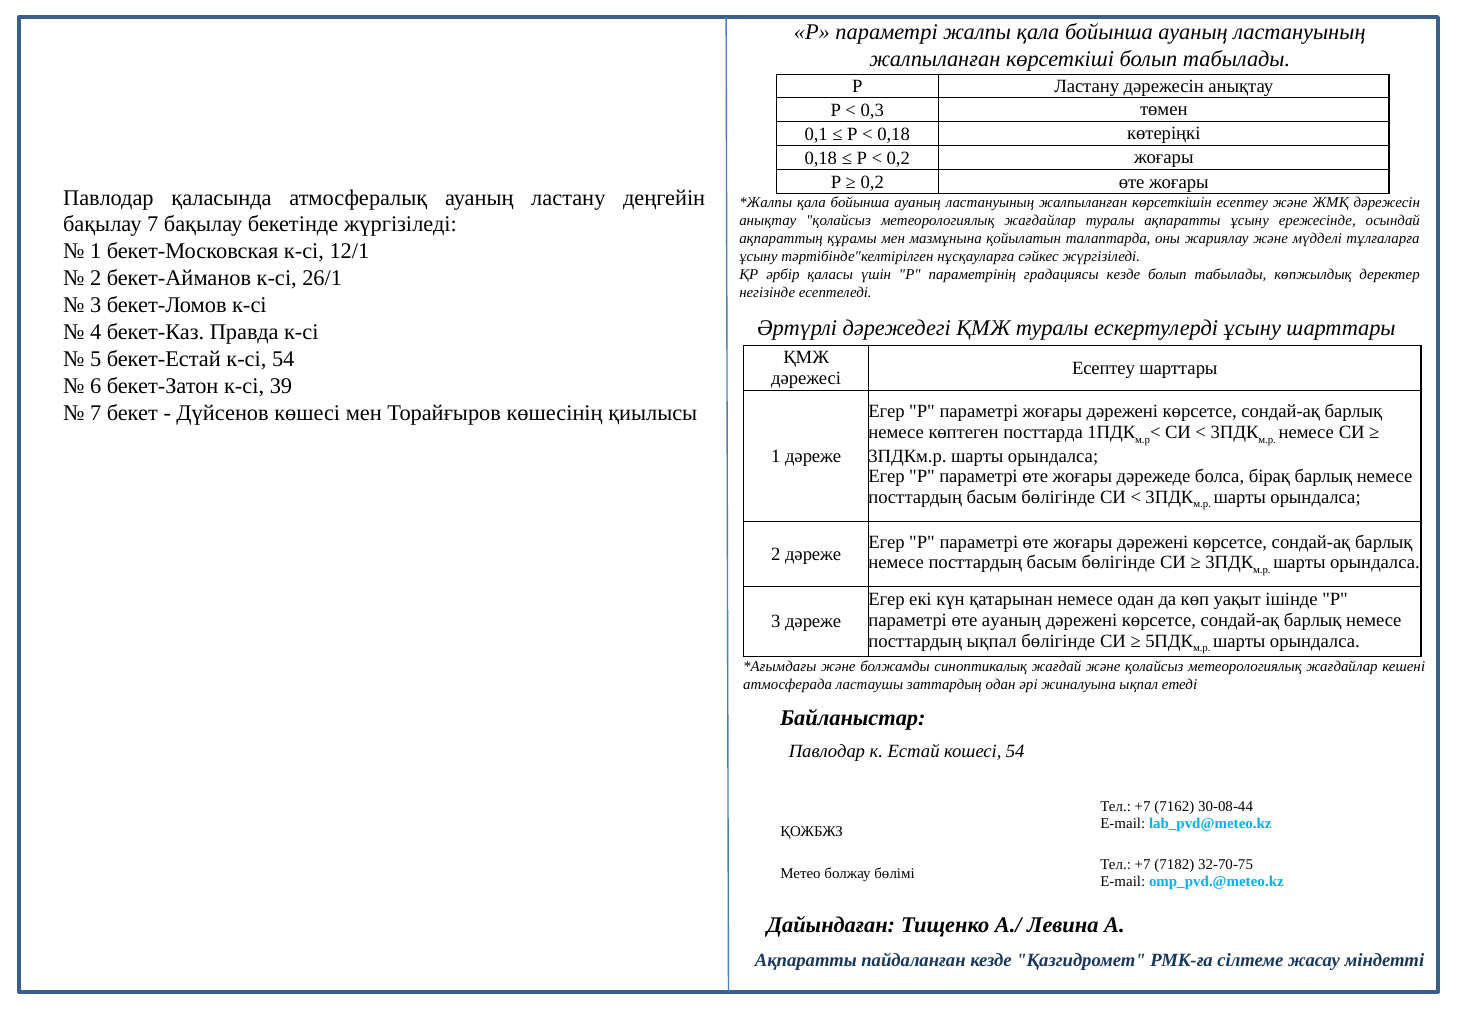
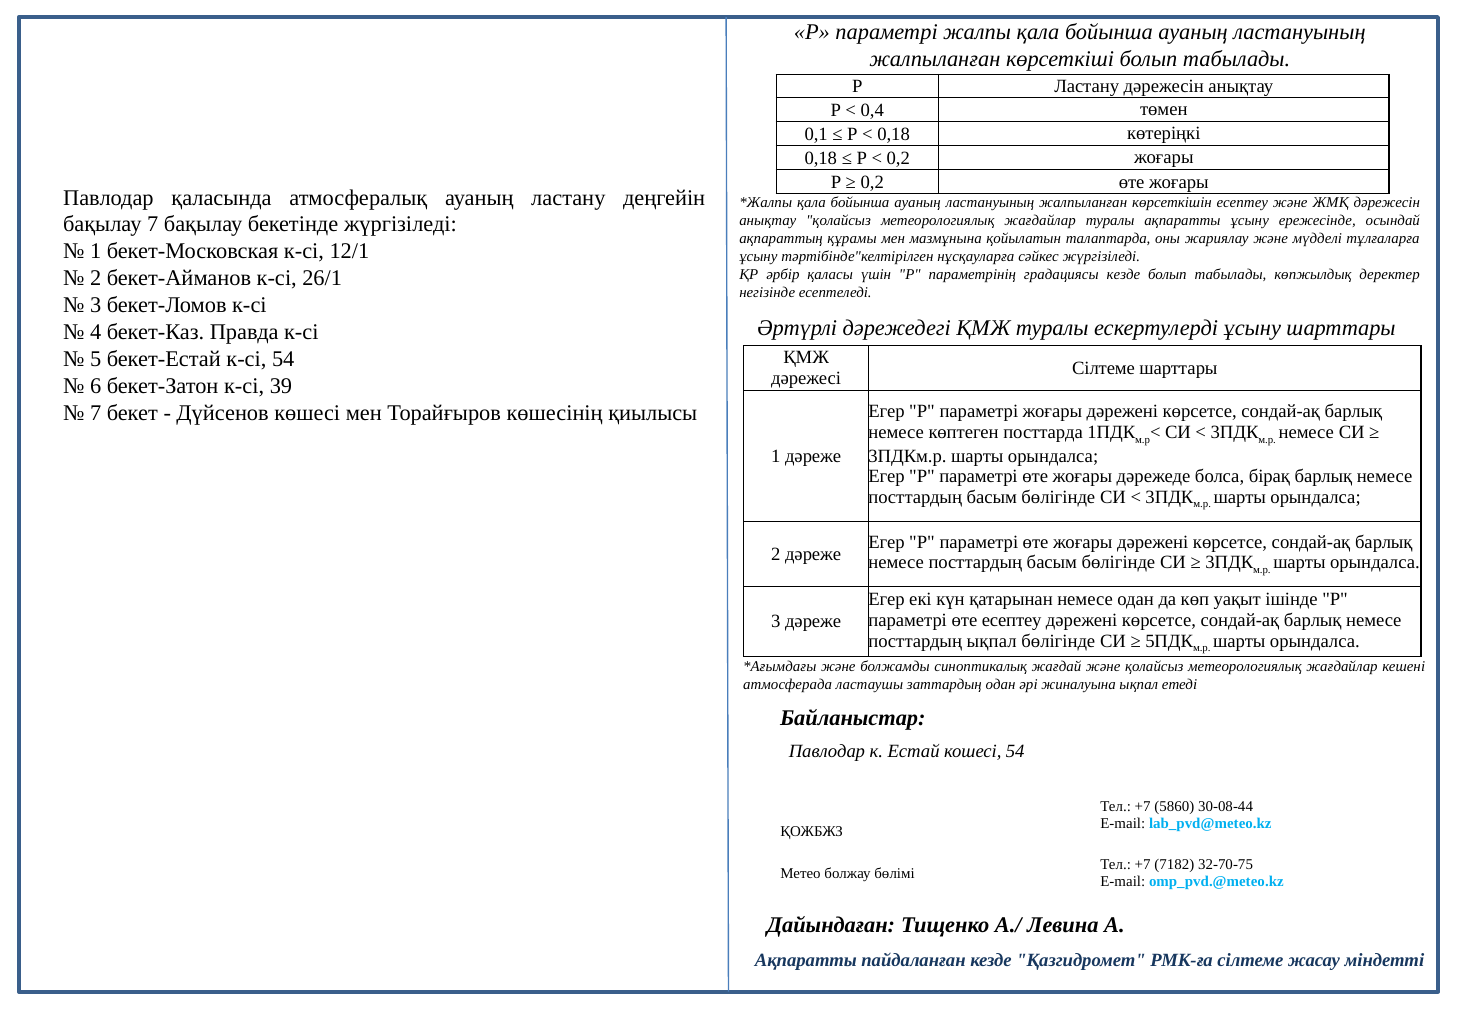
0,3: 0,3 -> 0,4
Есептеу at (1104, 368): Есептеу -> Сілтеме
өте ауаның: ауаның -> есептеу
7162: 7162 -> 5860
